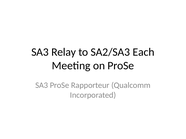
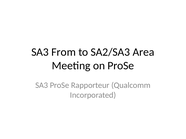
Relay: Relay -> From
Each: Each -> Area
